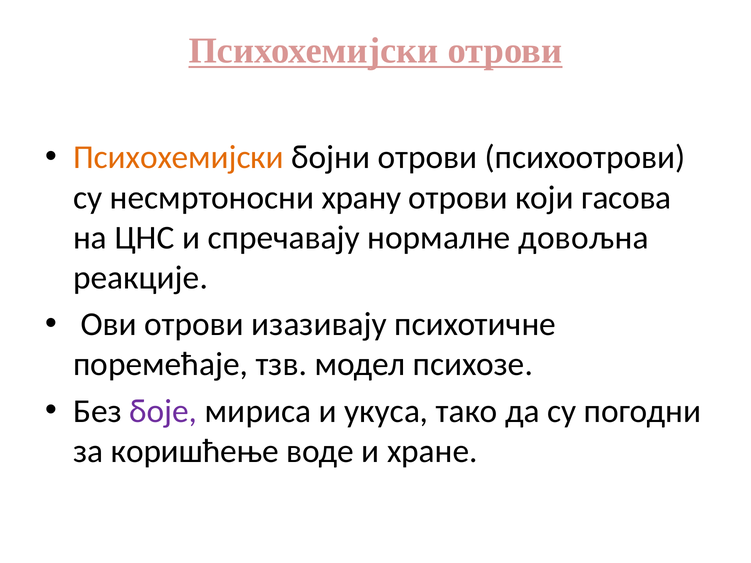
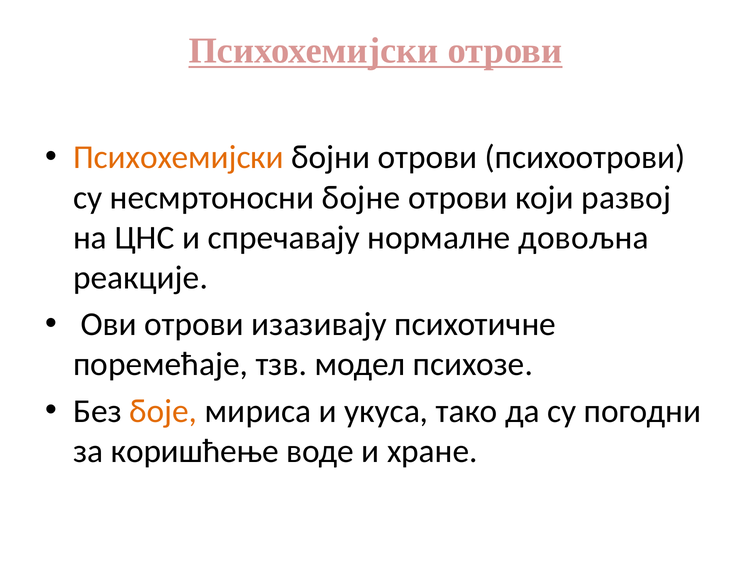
храну: храну -> бојне
гасова: гасова -> развој
боје colour: purple -> orange
